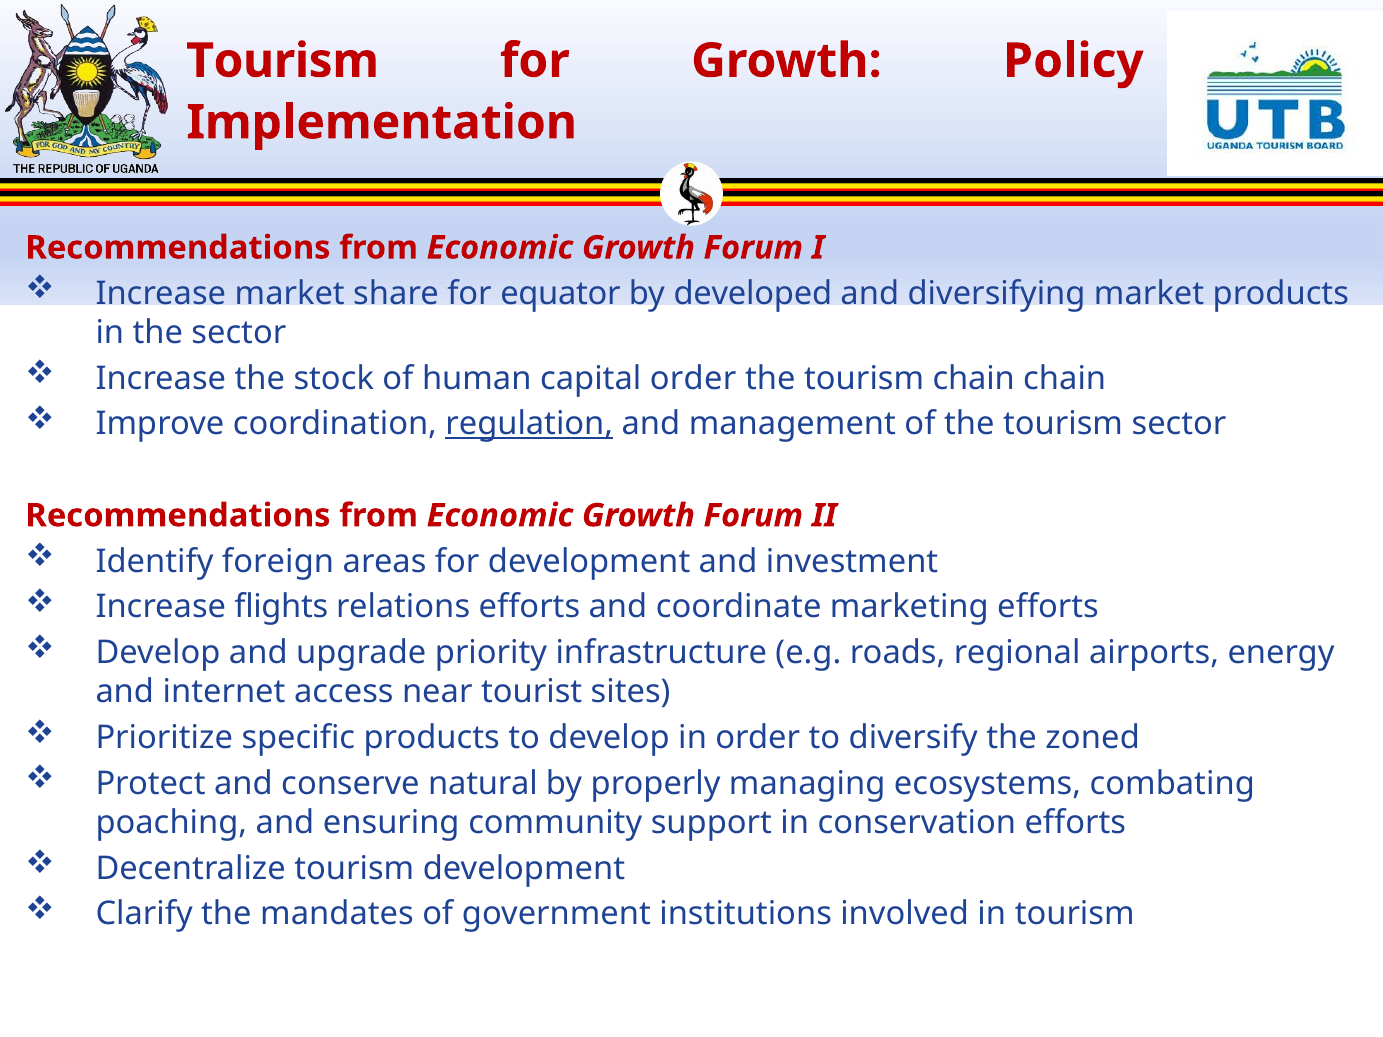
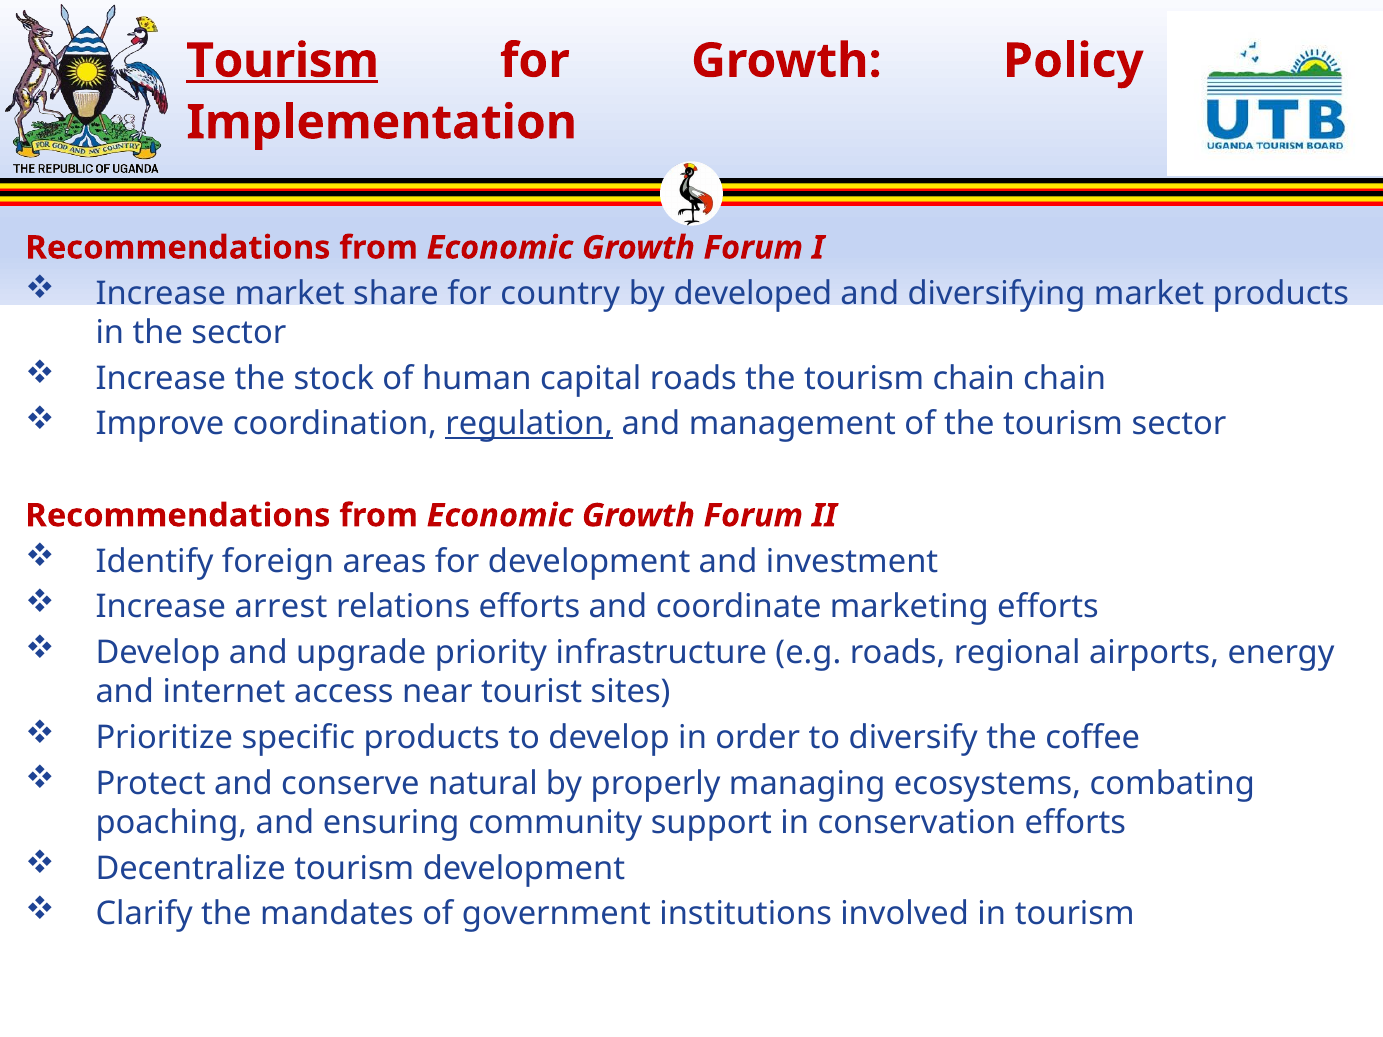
Tourism at (283, 61) underline: none -> present
equator: equator -> country
capital order: order -> roads
flights: flights -> arrest
zoned: zoned -> coffee
